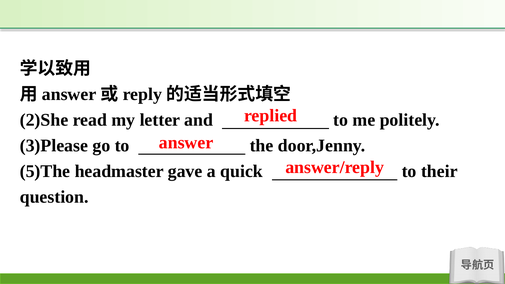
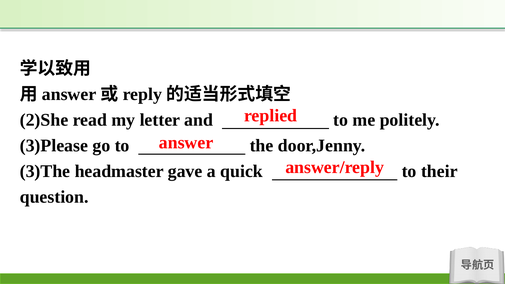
5)The: 5)The -> 3)The
